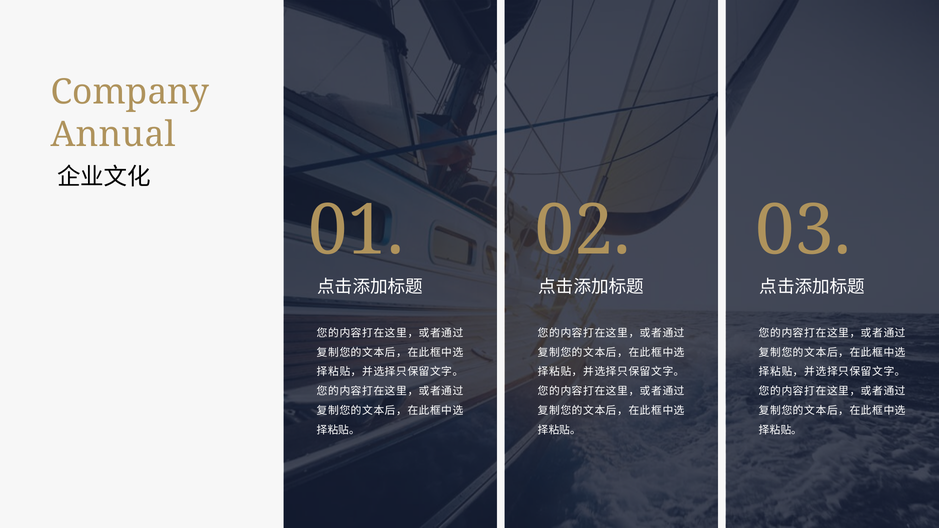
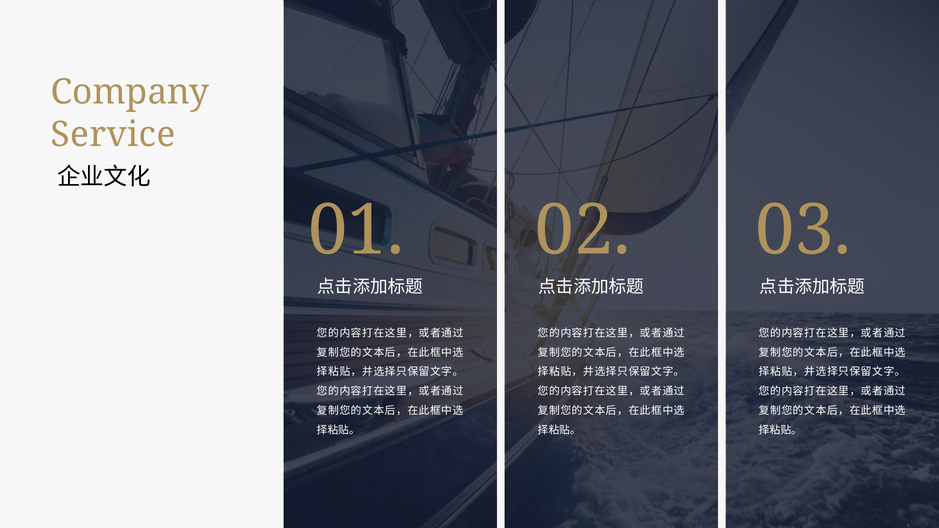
Annual: Annual -> Service
